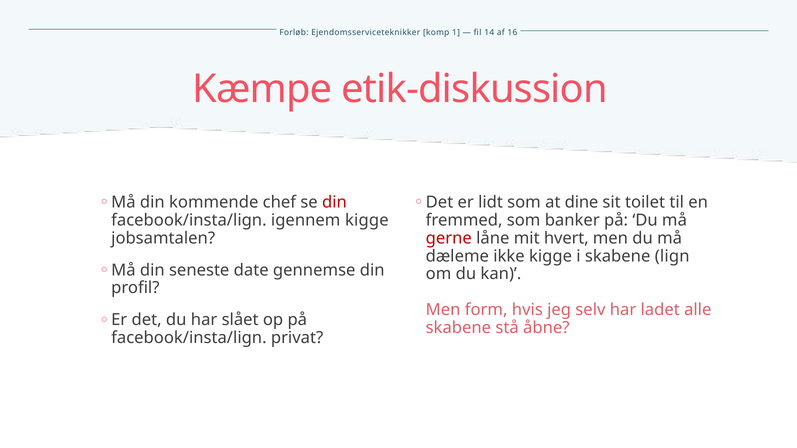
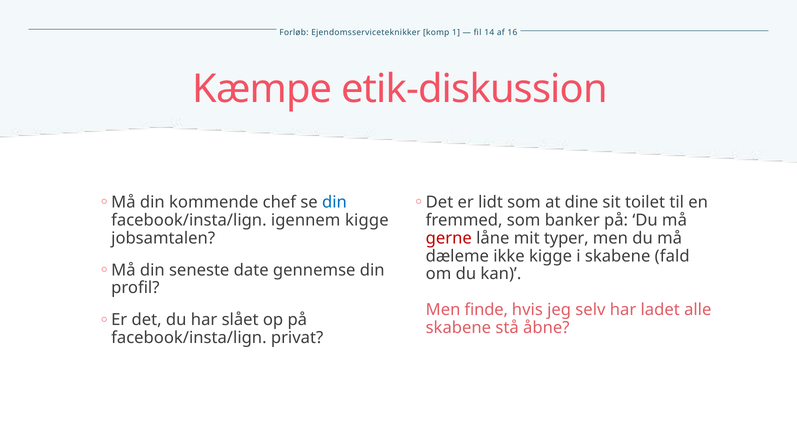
din at (334, 202) colour: red -> blue
hvert: hvert -> typer
lign: lign -> fald
form: form -> finde
